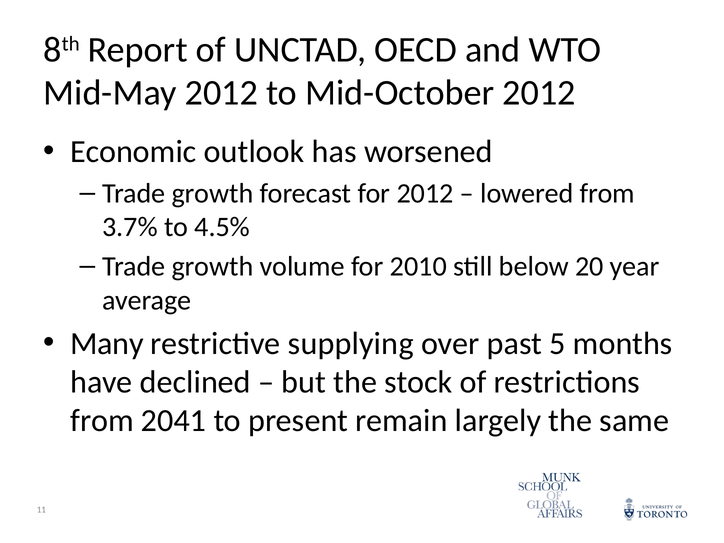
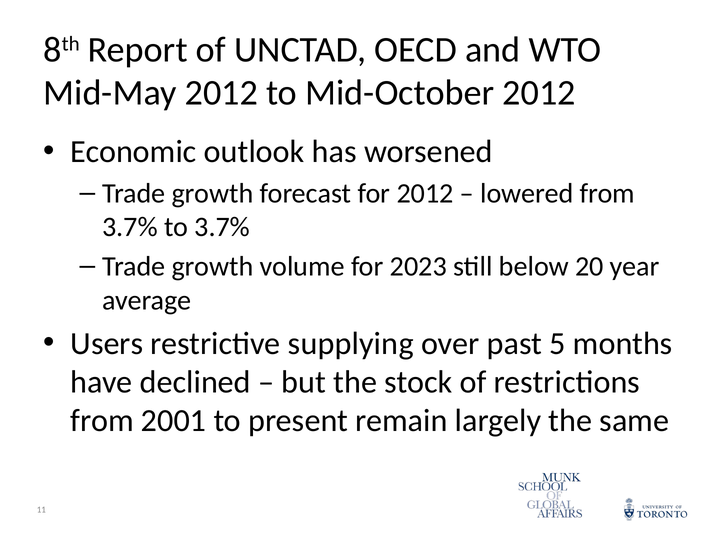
to 4.5%: 4.5% -> 3.7%
2010: 2010 -> 2023
Many: Many -> Users
2041: 2041 -> 2001
